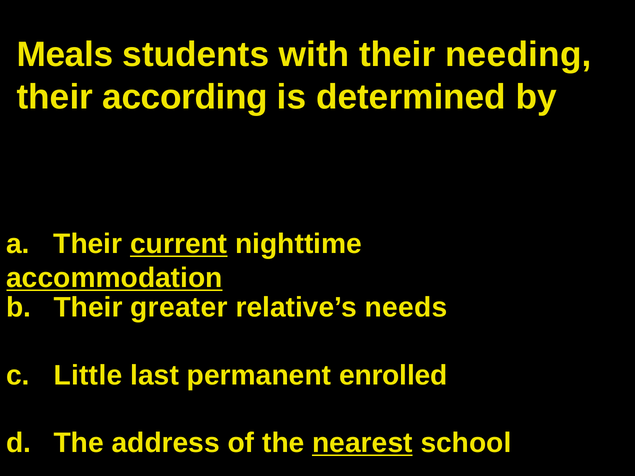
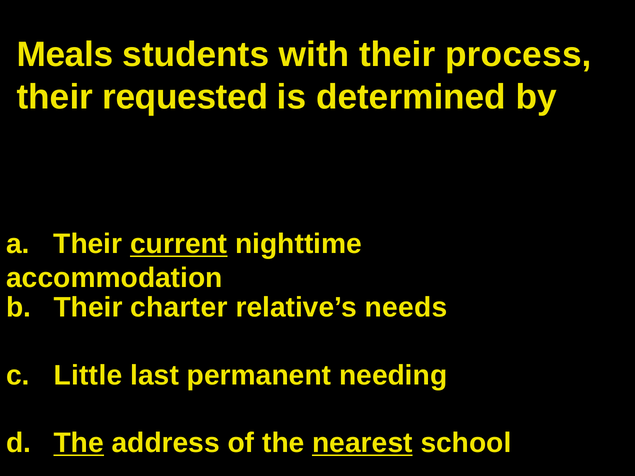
needing: needing -> process
according: according -> requested
accommodation underline: present -> none
greater: greater -> charter
enrolled: enrolled -> needing
The at (79, 443) underline: none -> present
